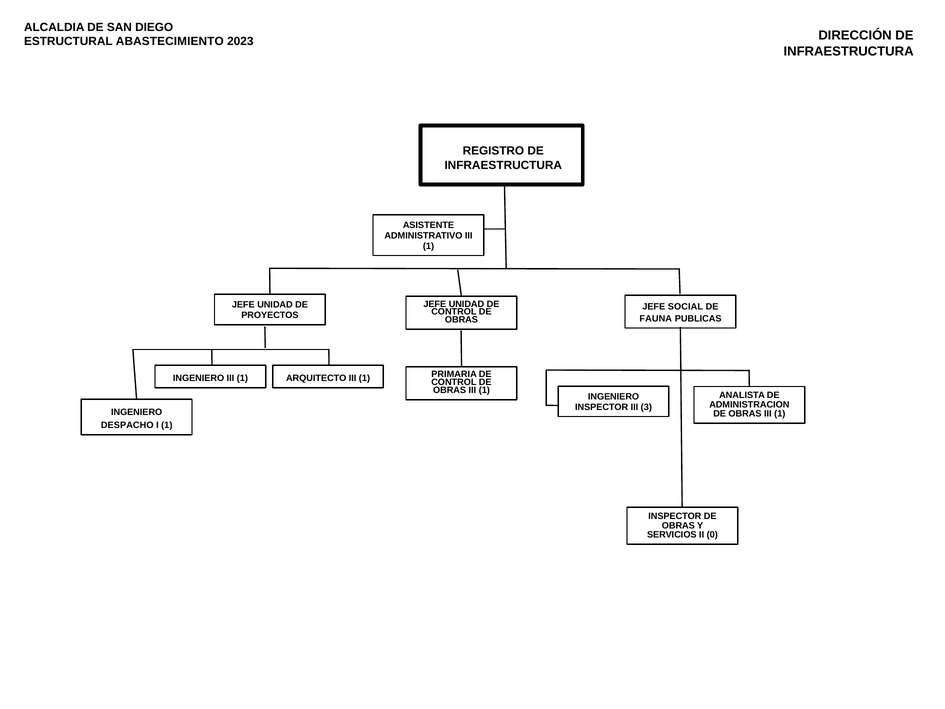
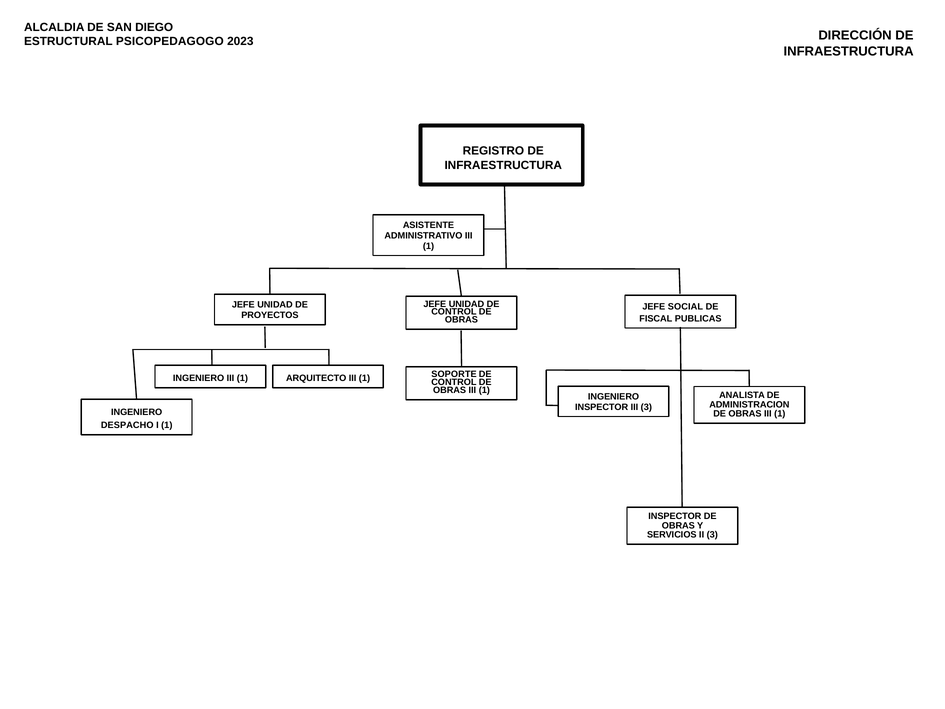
ABASTECIMIENTO: ABASTECIMIENTO -> PSICOPEDAGOGO
FAUNA: FAUNA -> FISCAL
PRIMARIA: PRIMARIA -> SOPORTE
II 0: 0 -> 3
